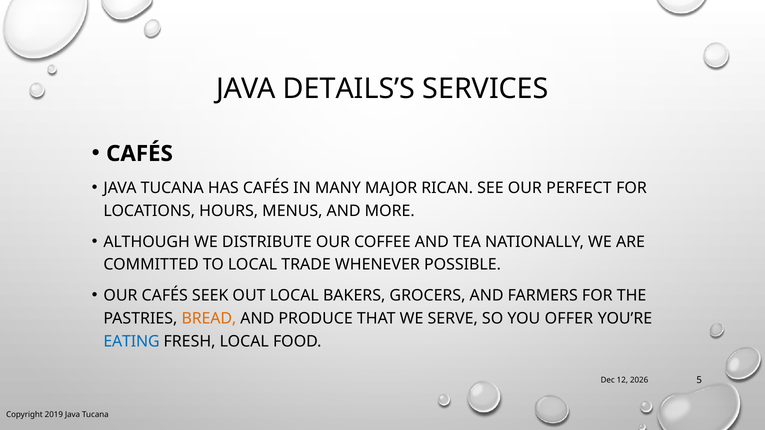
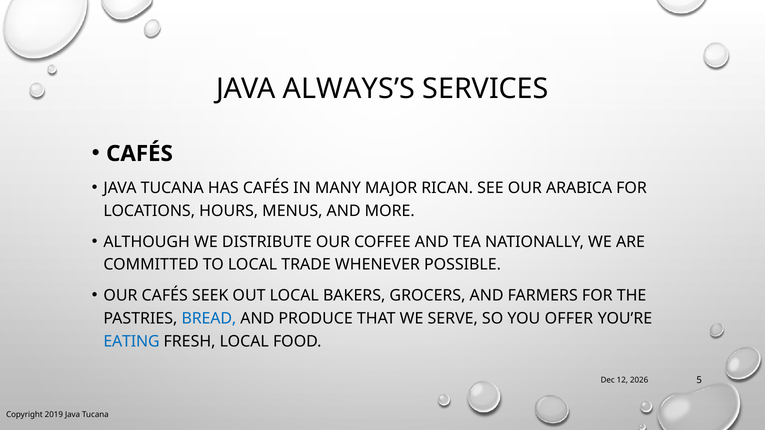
DETAILS’S: DETAILS’S -> ALWAYS’S
PERFECT: PERFECT -> ARABICA
BREAD colour: orange -> blue
